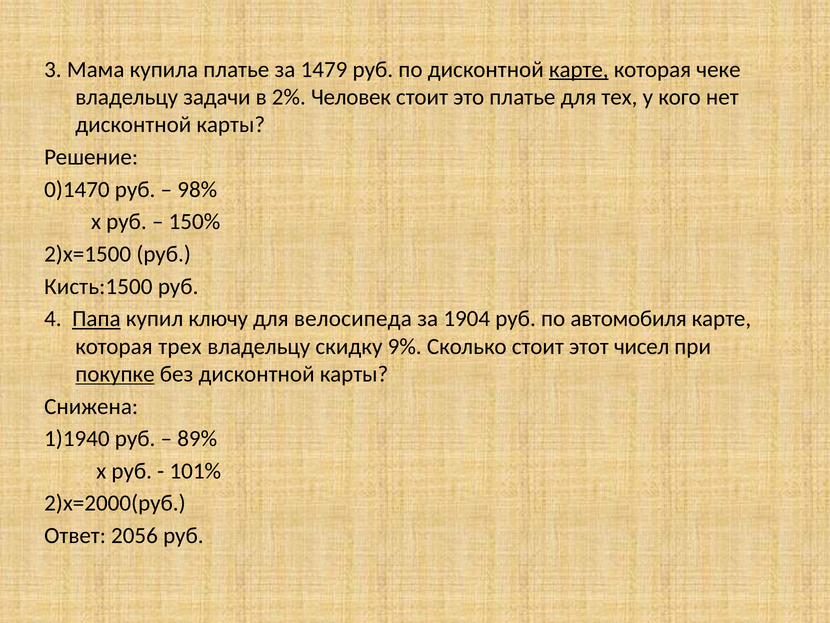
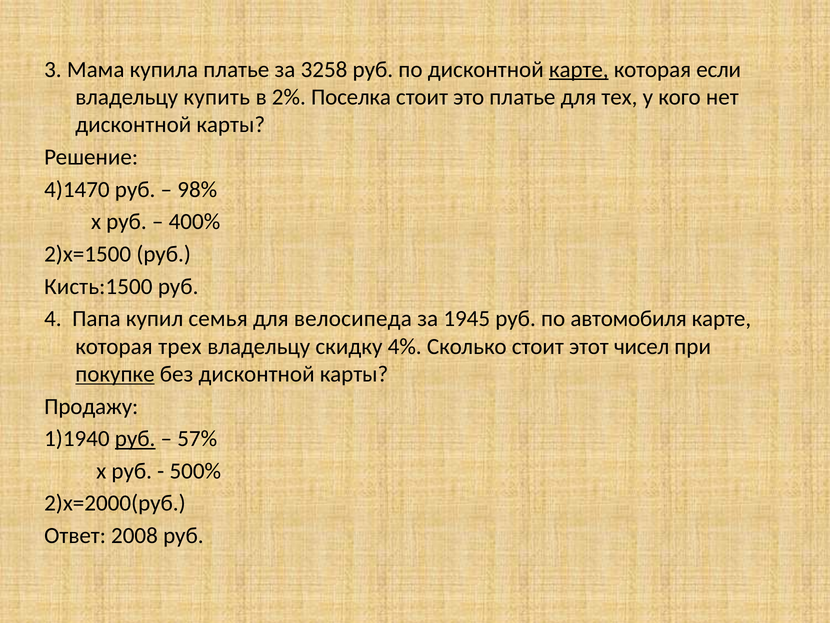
1479: 1479 -> 3258
чеке: чеке -> если
задачи: задачи -> купить
Человек: Человек -> Поселка
0)1470: 0)1470 -> 4)1470
150%: 150% -> 400%
Папа underline: present -> none
ключу: ключу -> семья
1904: 1904 -> 1945
9%: 9% -> 4%
Снижена: Снижена -> Продажу
руб at (135, 438) underline: none -> present
89%: 89% -> 57%
101%: 101% -> 500%
2056: 2056 -> 2008
